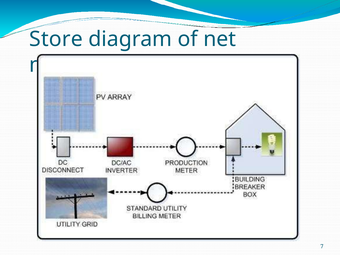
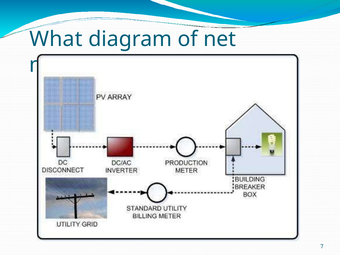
Store: Store -> What
